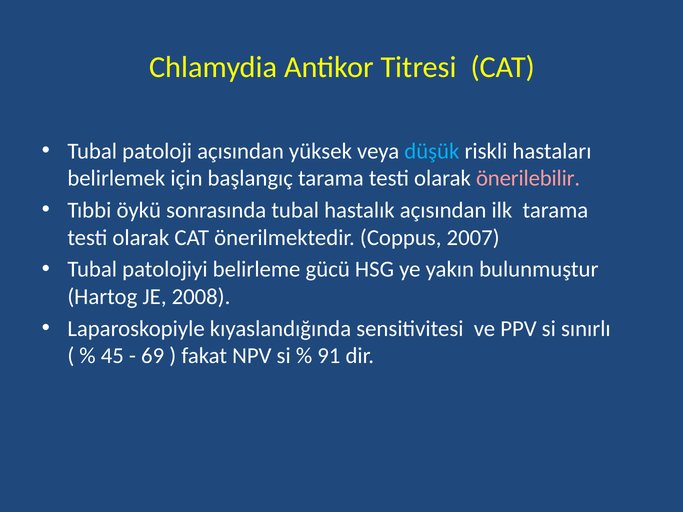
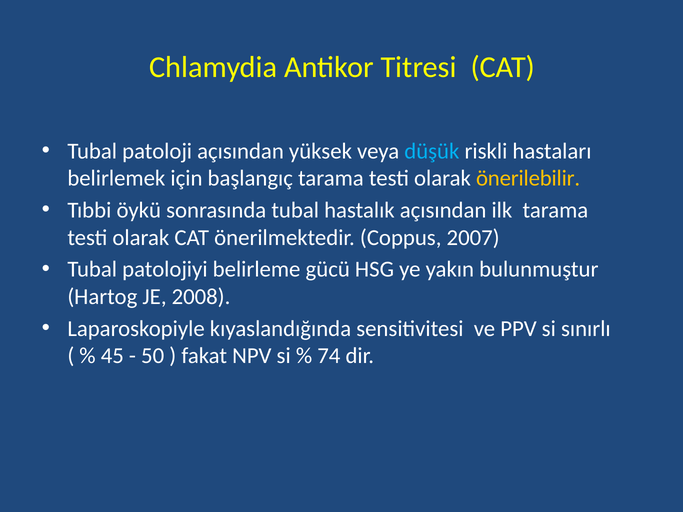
önerilebilir colour: pink -> yellow
69: 69 -> 50
91: 91 -> 74
